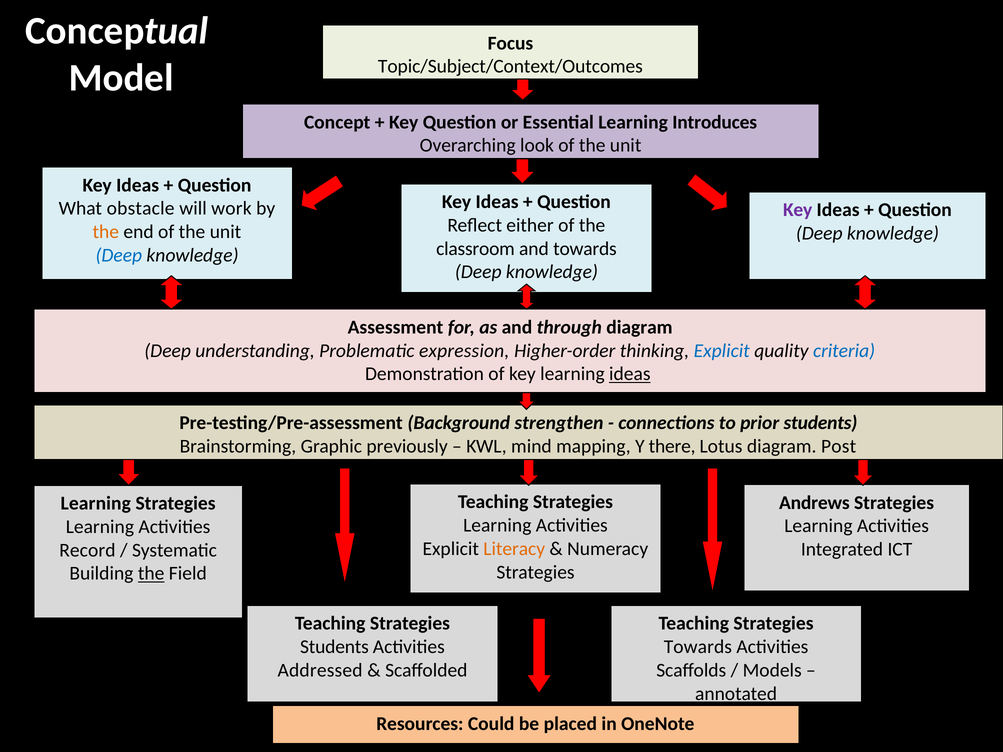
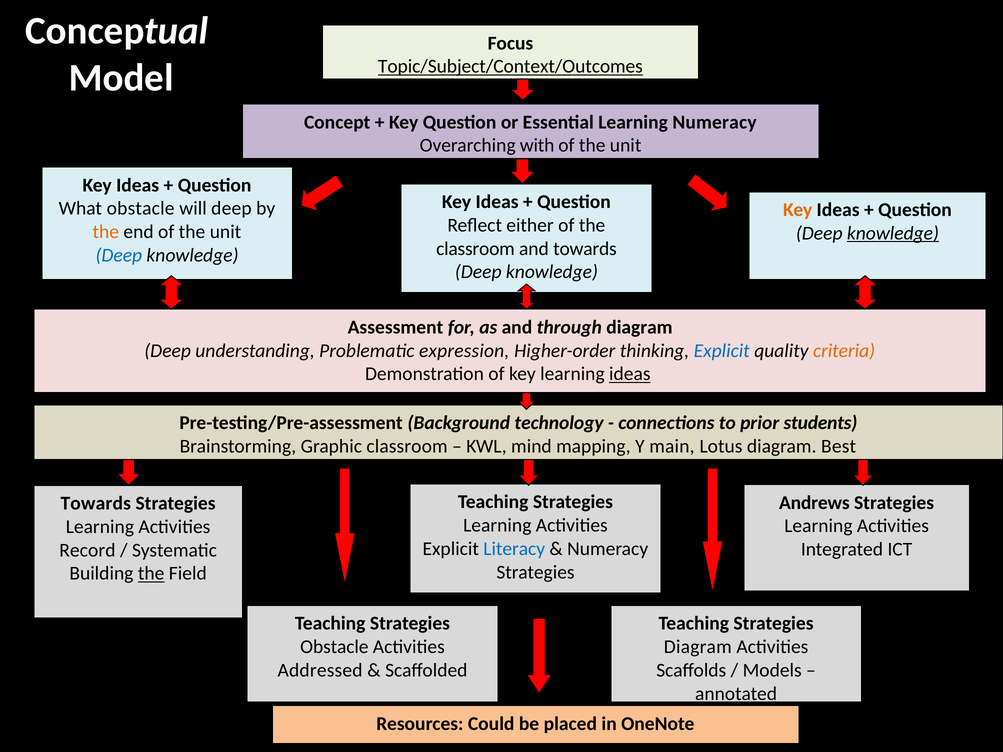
Topic/Subject/Context/Outcomes underline: none -> present
Learning Introduces: Introduces -> Numeracy
look: look -> with
will work: work -> deep
Key at (798, 210) colour: purple -> orange
knowledge at (893, 233) underline: none -> present
criteria colour: blue -> orange
strengthen: strengthen -> technology
Graphic previously: previously -> classroom
there: there -> main
Post: Post -> Best
Learning at (96, 503): Learning -> Towards
Literacy colour: orange -> blue
Students at (334, 647): Students -> Obstacle
Towards at (698, 647): Towards -> Diagram
